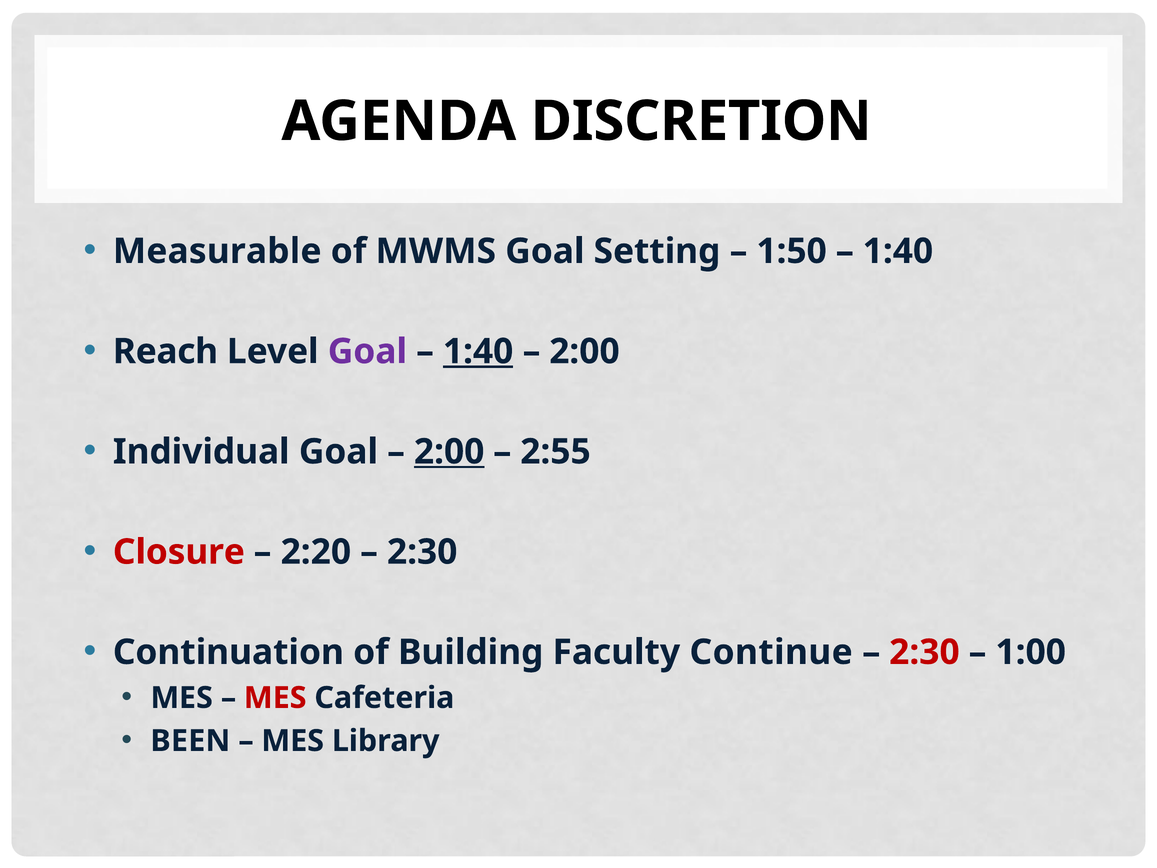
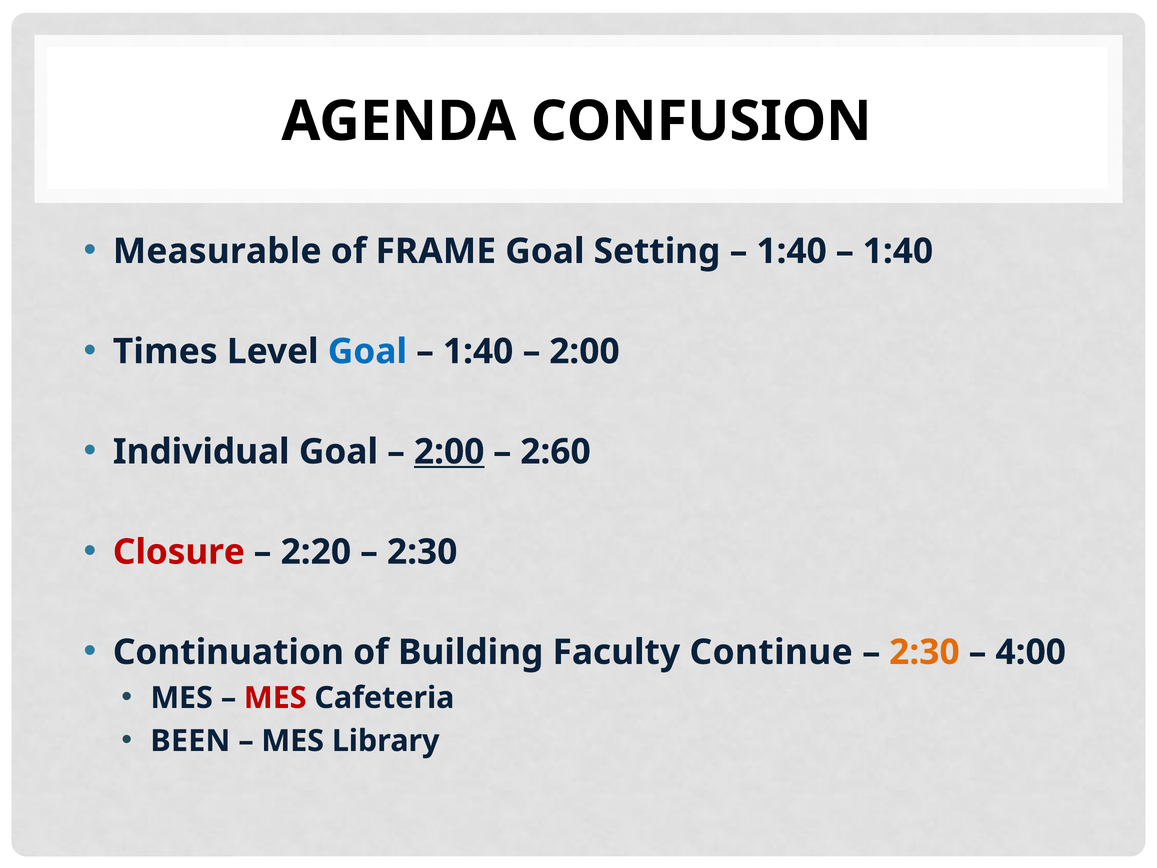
DISCRETION: DISCRETION -> CONFUSION
MWMS: MWMS -> FRAME
1:50 at (792, 251): 1:50 -> 1:40
Reach: Reach -> Times
Goal at (367, 351) colour: purple -> blue
1:40 at (478, 351) underline: present -> none
2:55: 2:55 -> 2:60
2:30 at (924, 652) colour: red -> orange
1:00: 1:00 -> 4:00
